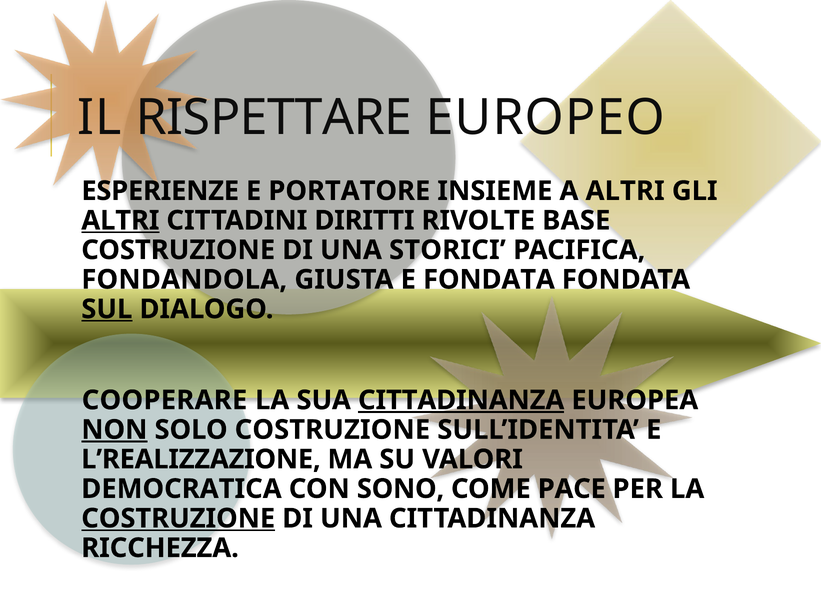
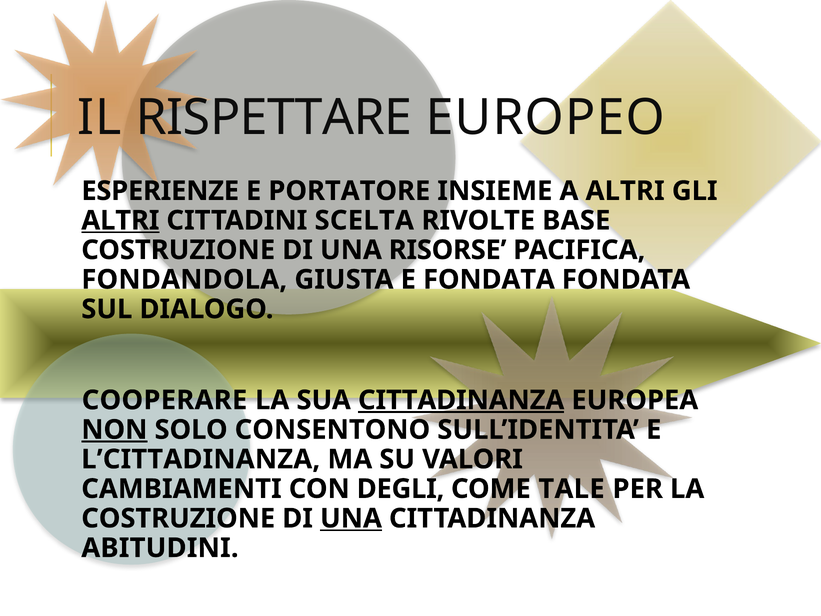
DIRITTI: DIRITTI -> SCELTA
STORICI: STORICI -> RISORSE
SUL underline: present -> none
SOLO COSTRUZIONE: COSTRUZIONE -> CONSENTONO
L’REALIZZAZIONE: L’REALIZZAZIONE -> L’CITTADINANZA
DEMOCRATICA: DEMOCRATICA -> CAMBIAMENTI
SONO: SONO -> DEGLI
PACE: PACE -> TALE
COSTRUZIONE at (178, 518) underline: present -> none
UNA at (351, 518) underline: none -> present
RICCHEZZA: RICCHEZZA -> ABITUDINI
